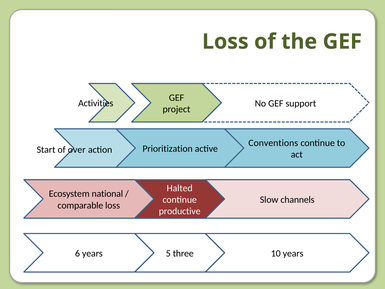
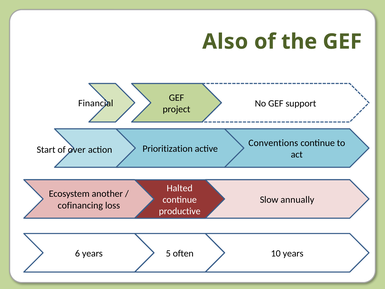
Loss at (225, 42): Loss -> Also
Activities: Activities -> Financial
national: national -> another
channels: channels -> annually
comparable: comparable -> cofinancing
three: three -> often
